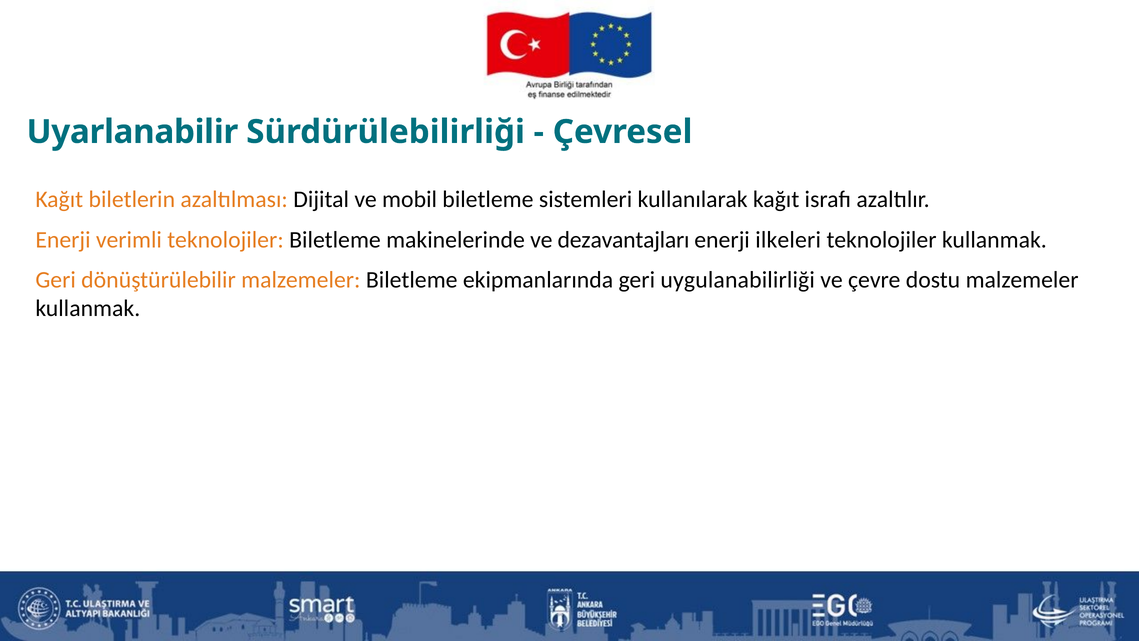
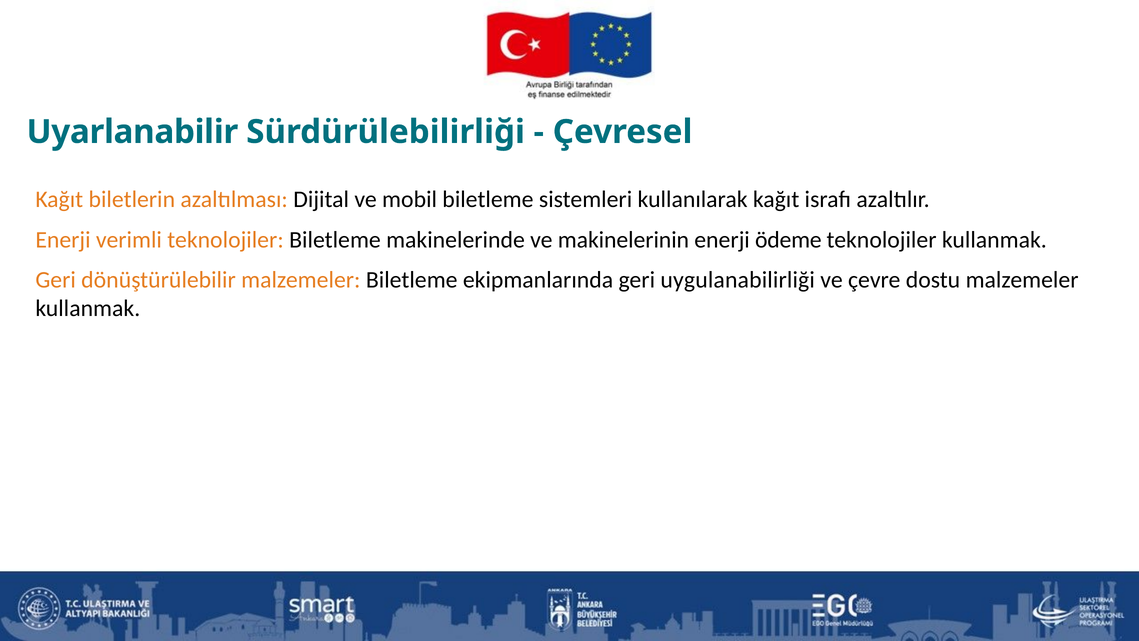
dezavantajları: dezavantajları -> makinelerinin
ilkeleri: ilkeleri -> ödeme
